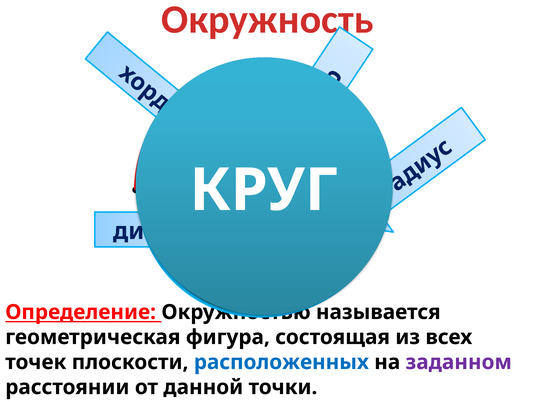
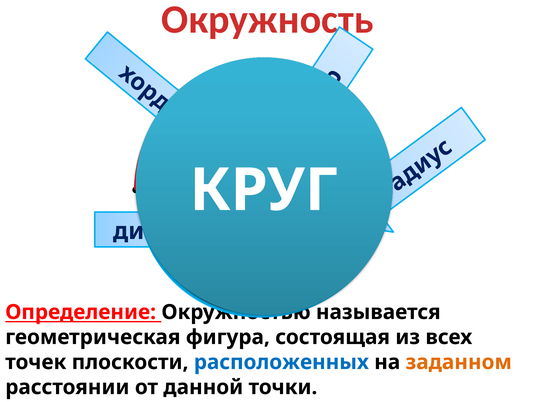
заданном colour: purple -> orange
